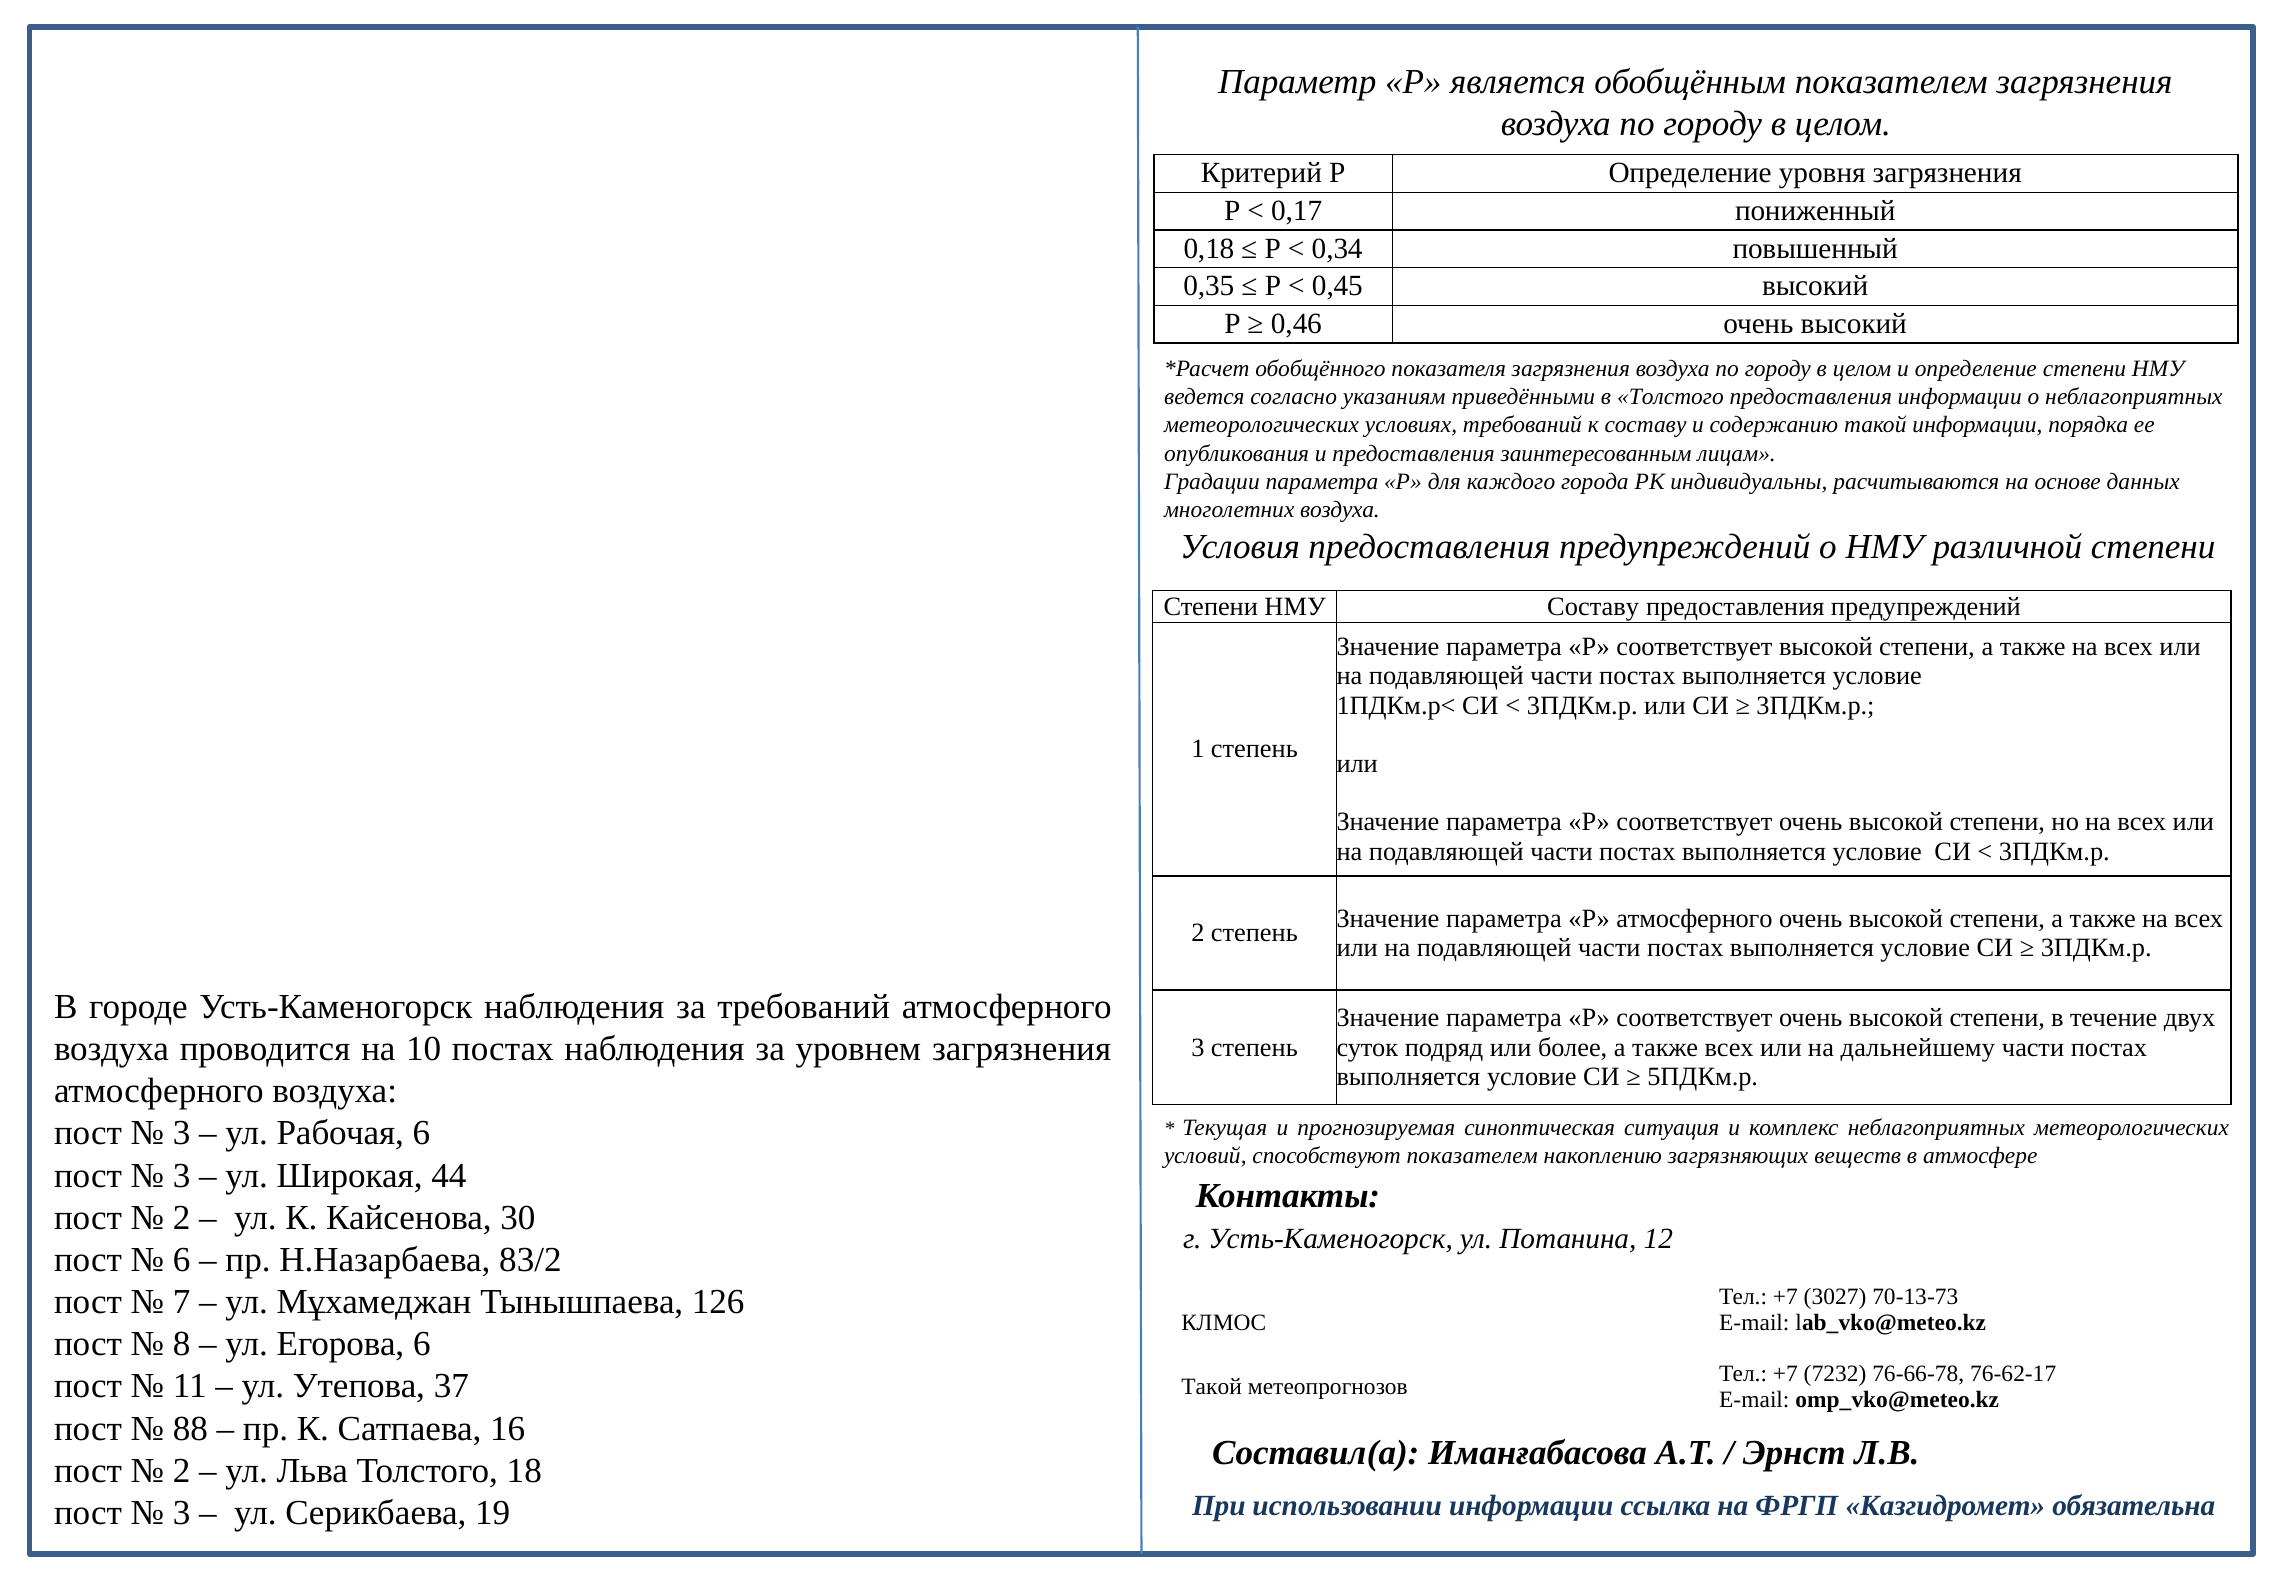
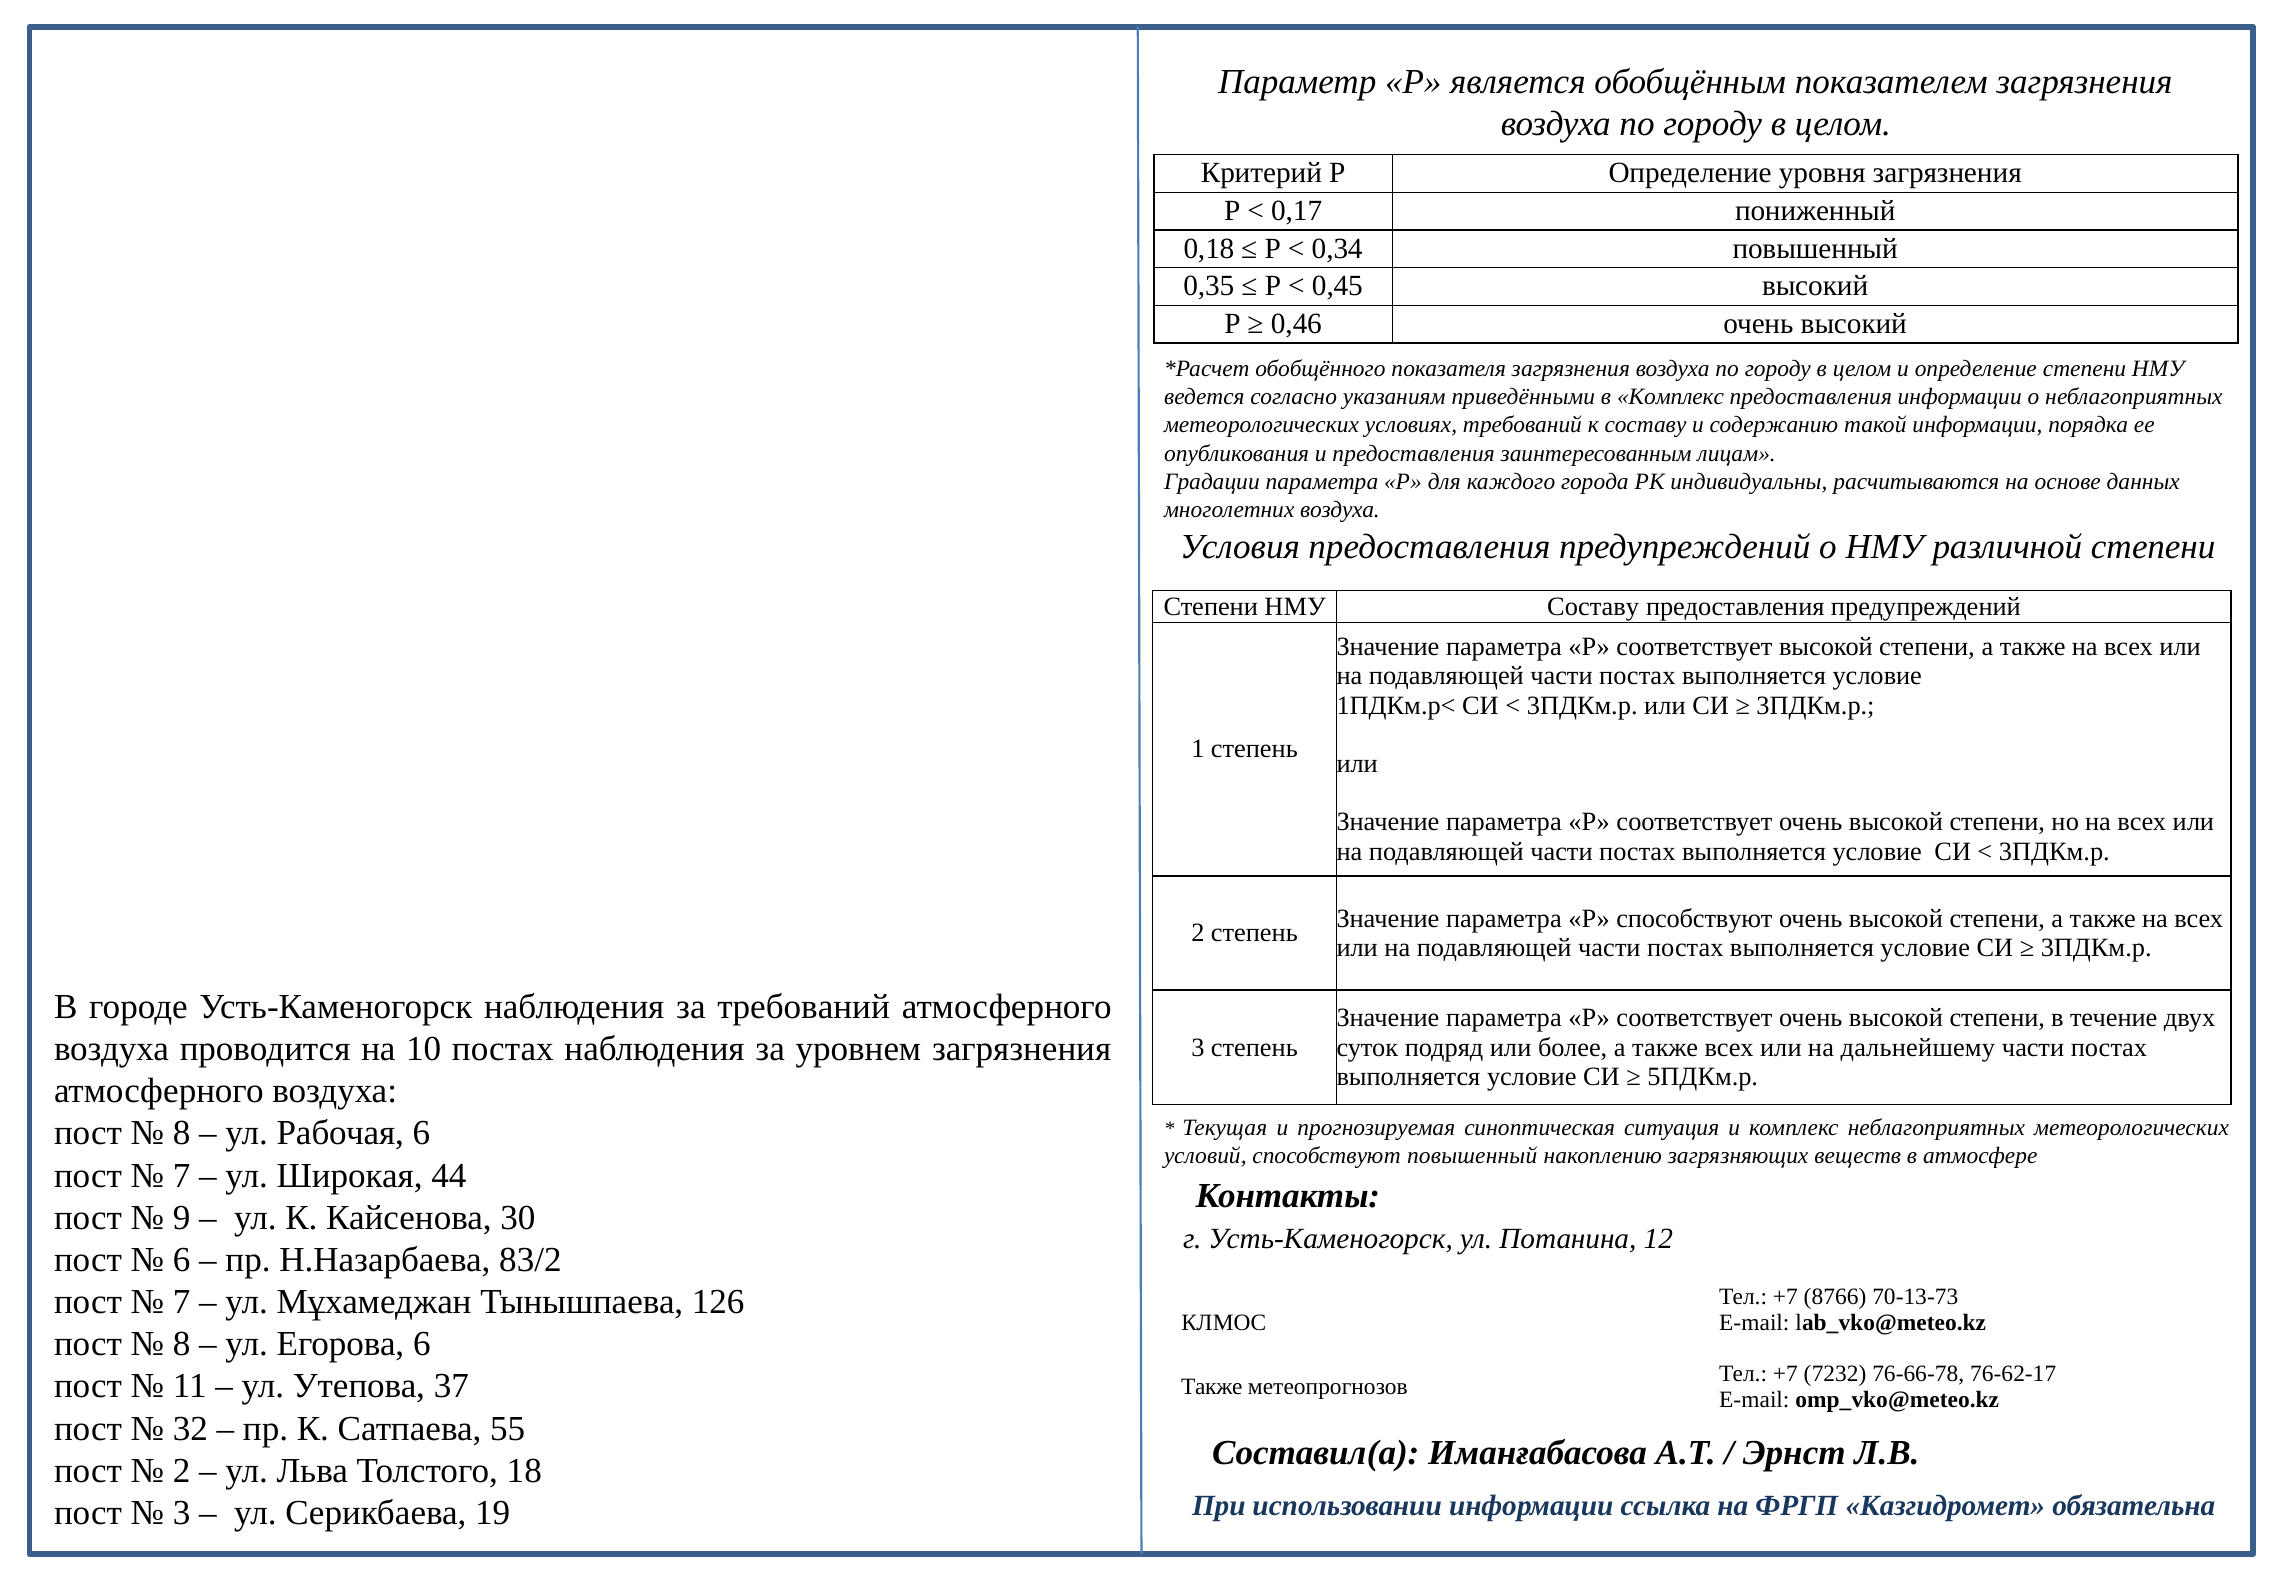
в Толстого: Толстого -> Комплекс
Р атмосферного: атмосферного -> способствуют
3 at (182, 1133): 3 -> 8
способствуют показателем: показателем -> повышенный
3 at (182, 1175): 3 -> 7
2 at (182, 1217): 2 -> 9
3027: 3027 -> 8766
Такой at (1212, 1387): Такой -> Также
88: 88 -> 32
16: 16 -> 55
